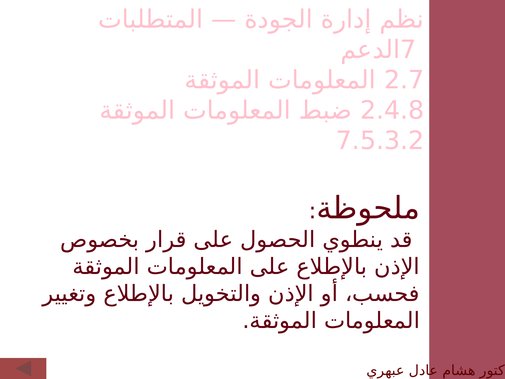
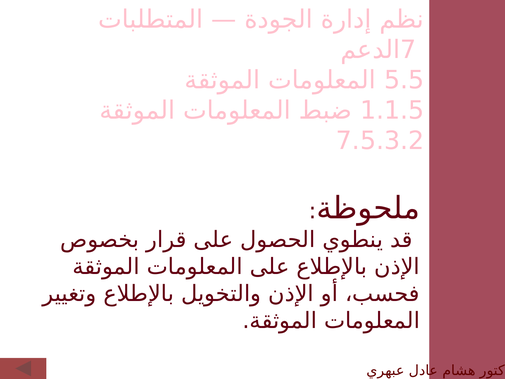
2.7: 2.7 -> 5.5
2.4.8: 2.4.8 -> 1.1.5
